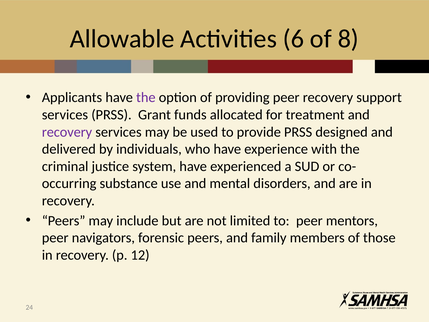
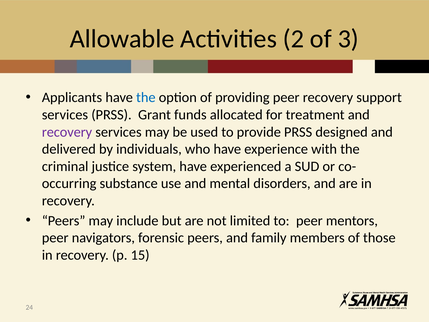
6: 6 -> 2
8: 8 -> 3
the at (146, 98) colour: purple -> blue
12: 12 -> 15
